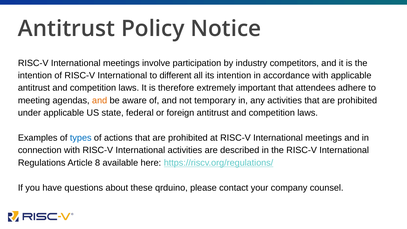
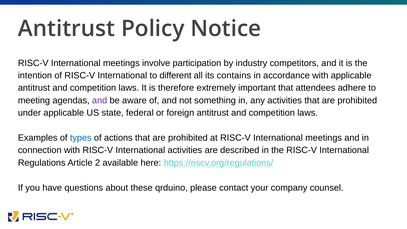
its intention: intention -> contains
and at (100, 100) colour: orange -> purple
temporary: temporary -> something
8: 8 -> 2
